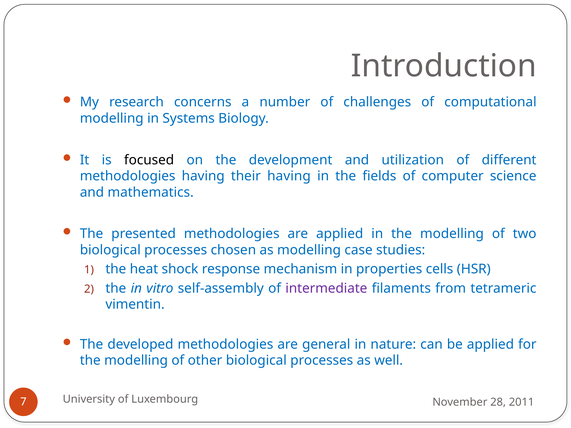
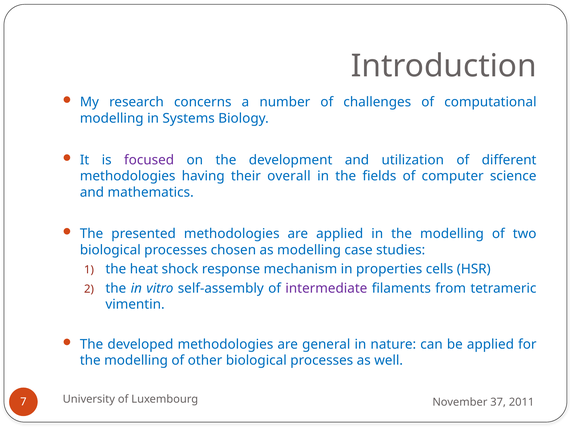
focused colour: black -> purple
their having: having -> overall
28: 28 -> 37
